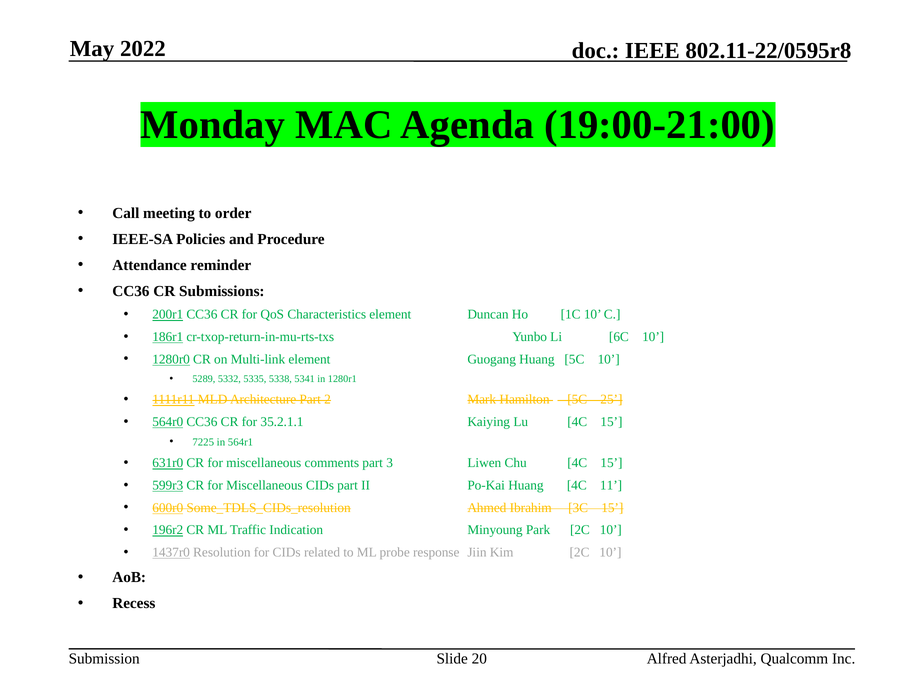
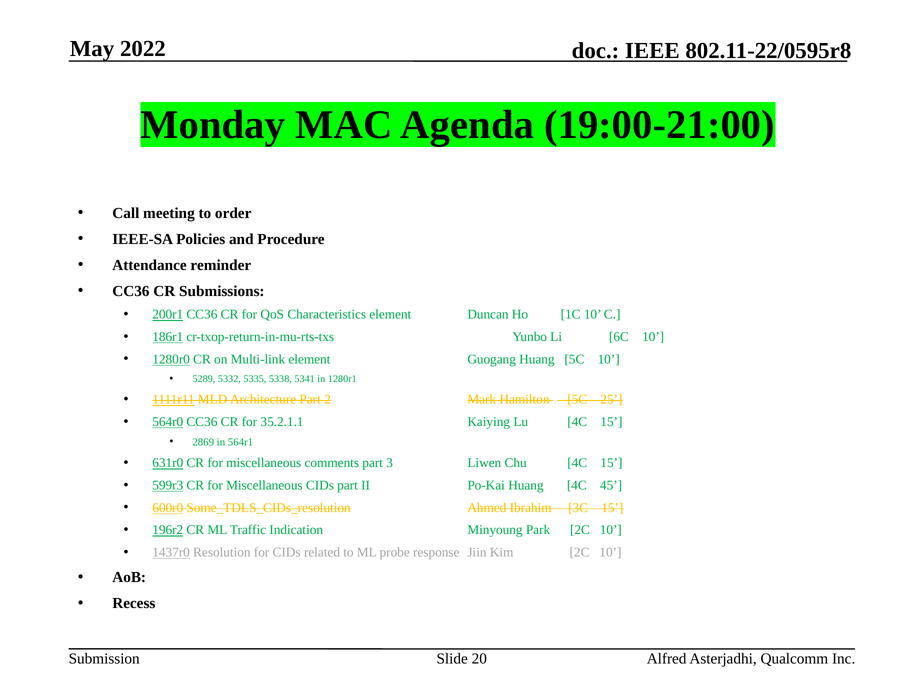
7225: 7225 -> 2869
11: 11 -> 45
